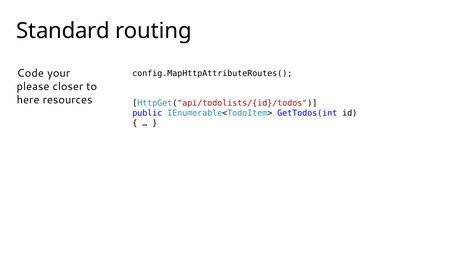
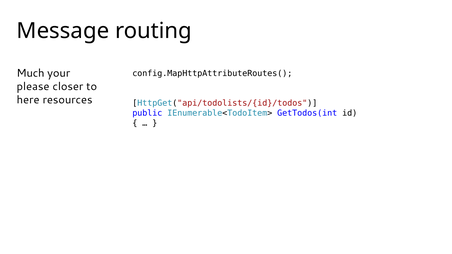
Standard: Standard -> Message
Code: Code -> Much
